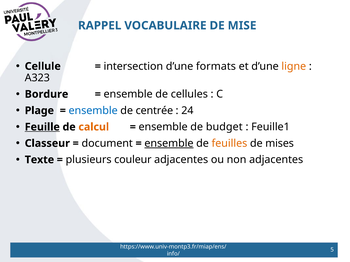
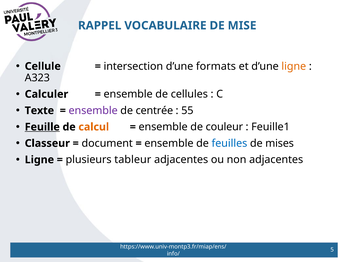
Bordure: Bordure -> Calculer
Plage: Plage -> Texte
ensemble at (93, 111) colour: blue -> purple
24: 24 -> 55
budget: budget -> couleur
ensemble at (169, 144) underline: present -> none
feuilles colour: orange -> blue
Texte at (39, 160): Texte -> Ligne
couleur: couleur -> tableur
